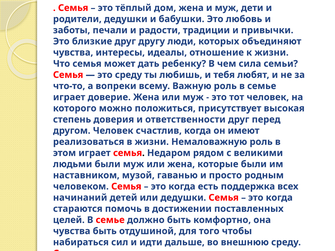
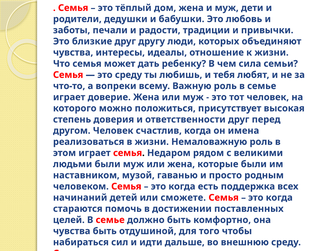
имеют: имеют -> имена
или дедушки: дедушки -> сможете
